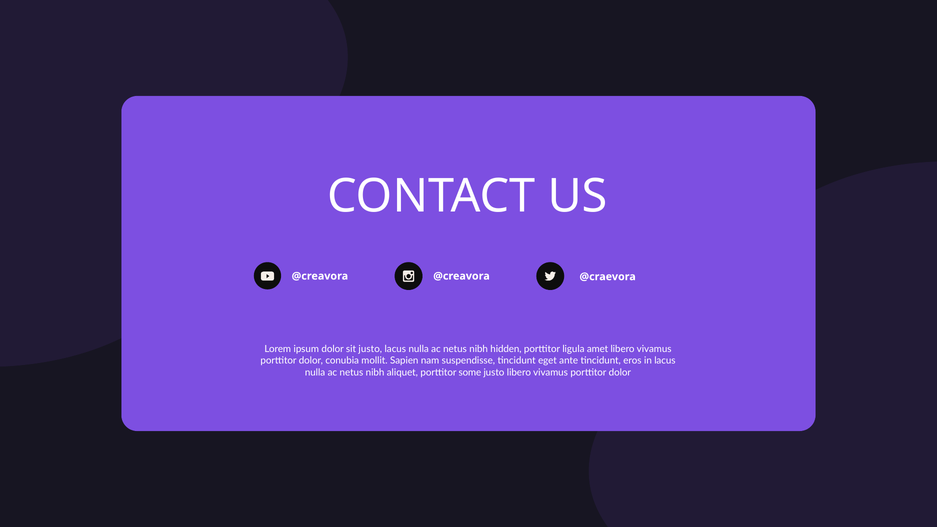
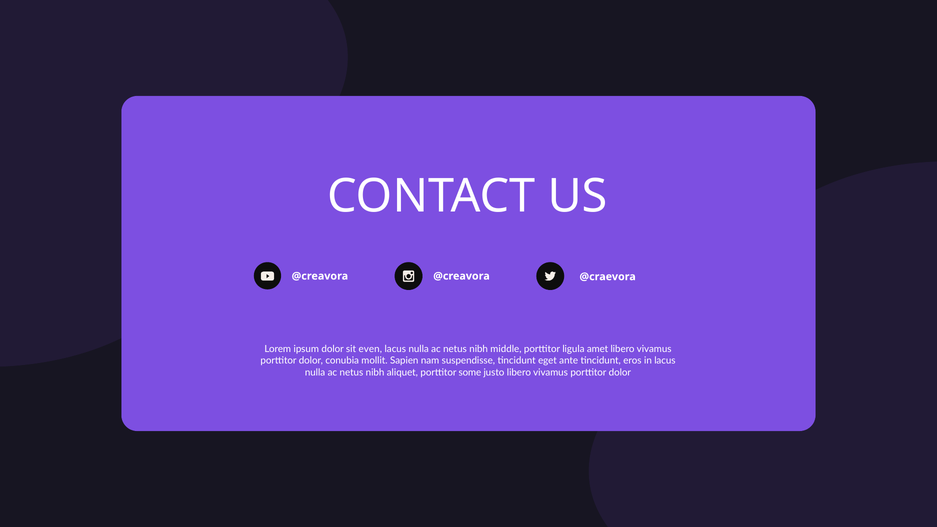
sit justo: justo -> even
hidden: hidden -> middle
